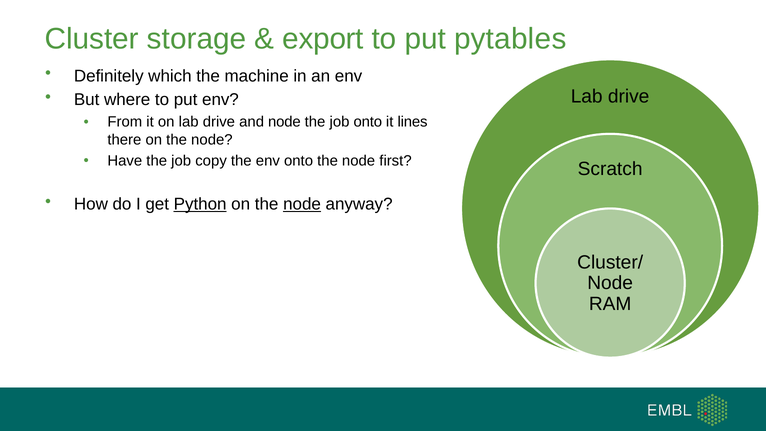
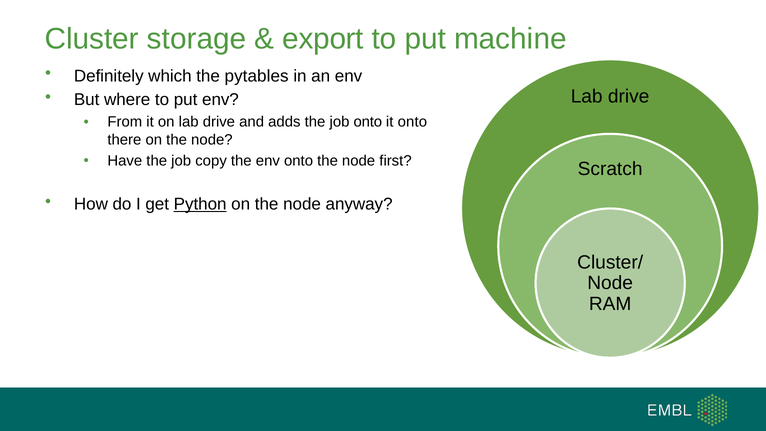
pytables: pytables -> machine
machine: machine -> pytables
and node: node -> adds
it lines: lines -> onto
node at (302, 204) underline: present -> none
